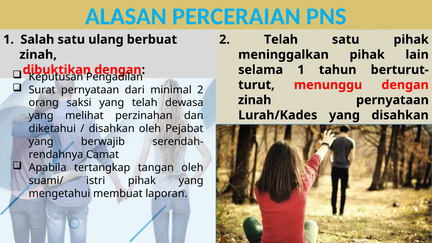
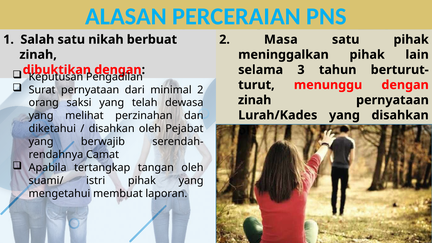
ulang: ulang -> nikah
2 Telah: Telah -> Masa
selama 1: 1 -> 3
